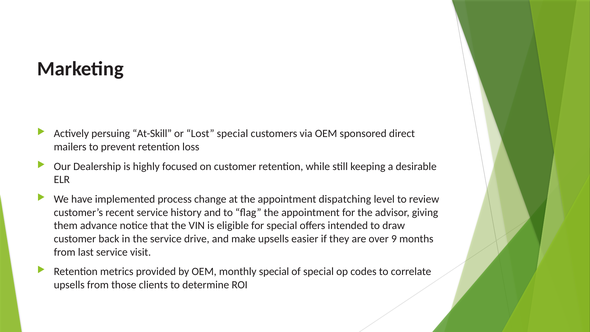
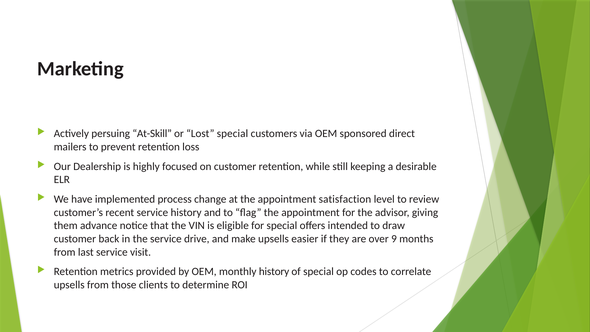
dispatching: dispatching -> satisfaction
monthly special: special -> history
